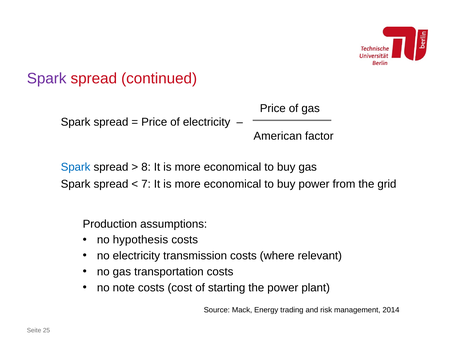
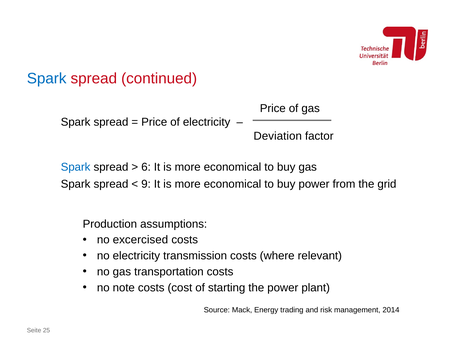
Spark at (47, 78) colour: purple -> blue
American: American -> Deviation
8: 8 -> 6
7: 7 -> 9
hypothesis: hypothesis -> excercised
